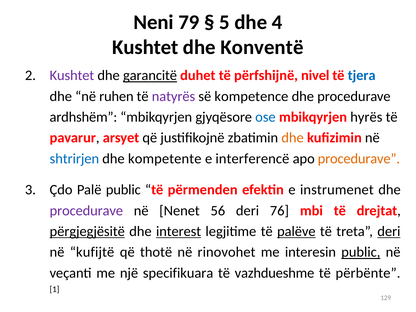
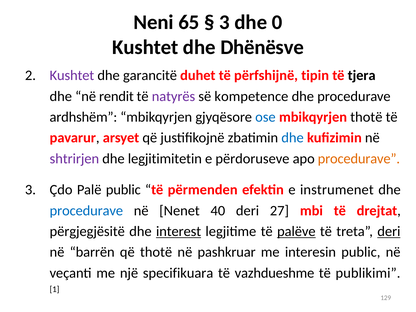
79: 79 -> 65
5 at (224, 22): 5 -> 3
4: 4 -> 0
Konventë: Konventë -> Dhënësve
garancitë underline: present -> none
nivel: nivel -> tipin
tjera colour: blue -> black
ruhen: ruhen -> rendit
mbikqyrjen hyrës: hyrës -> thotë
dhe at (293, 138) colour: orange -> blue
shtrirjen colour: blue -> purple
kompetente: kompetente -> legjitimitetin
interferencë: interferencë -> përdoruseve
procedurave at (86, 211) colour: purple -> blue
56: 56 -> 40
76: 76 -> 27
përgjegjësitë underline: present -> none
kufijtë: kufijtë -> barrën
rinovohet: rinovohet -> pashkruar
public at (361, 252) underline: present -> none
përbënte: përbënte -> publikimi
